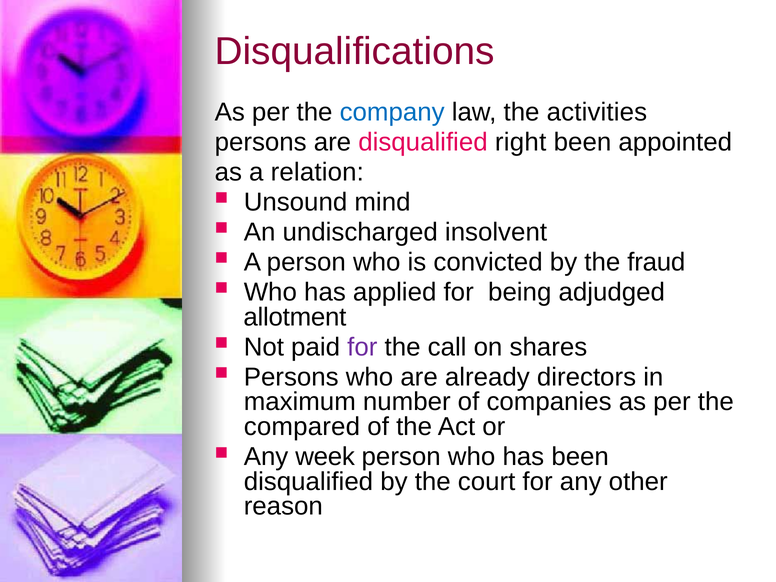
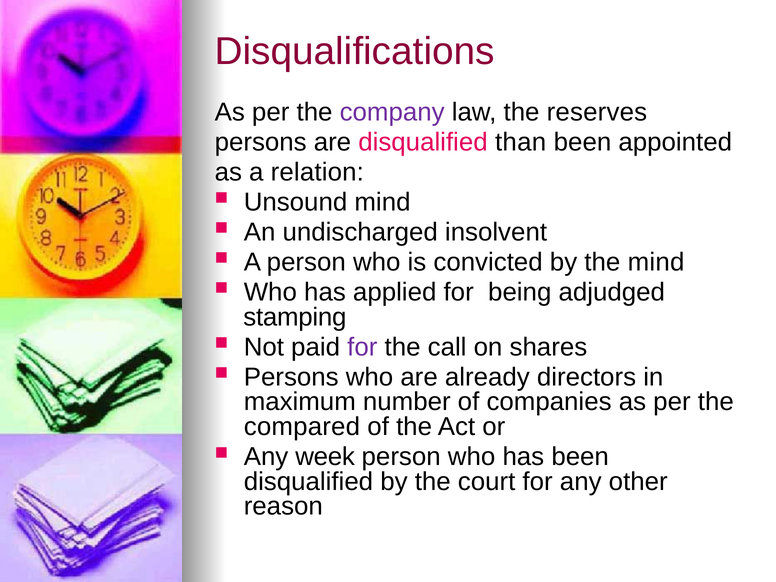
company colour: blue -> purple
activities: activities -> reserves
right: right -> than
the fraud: fraud -> mind
allotment: allotment -> stamping
